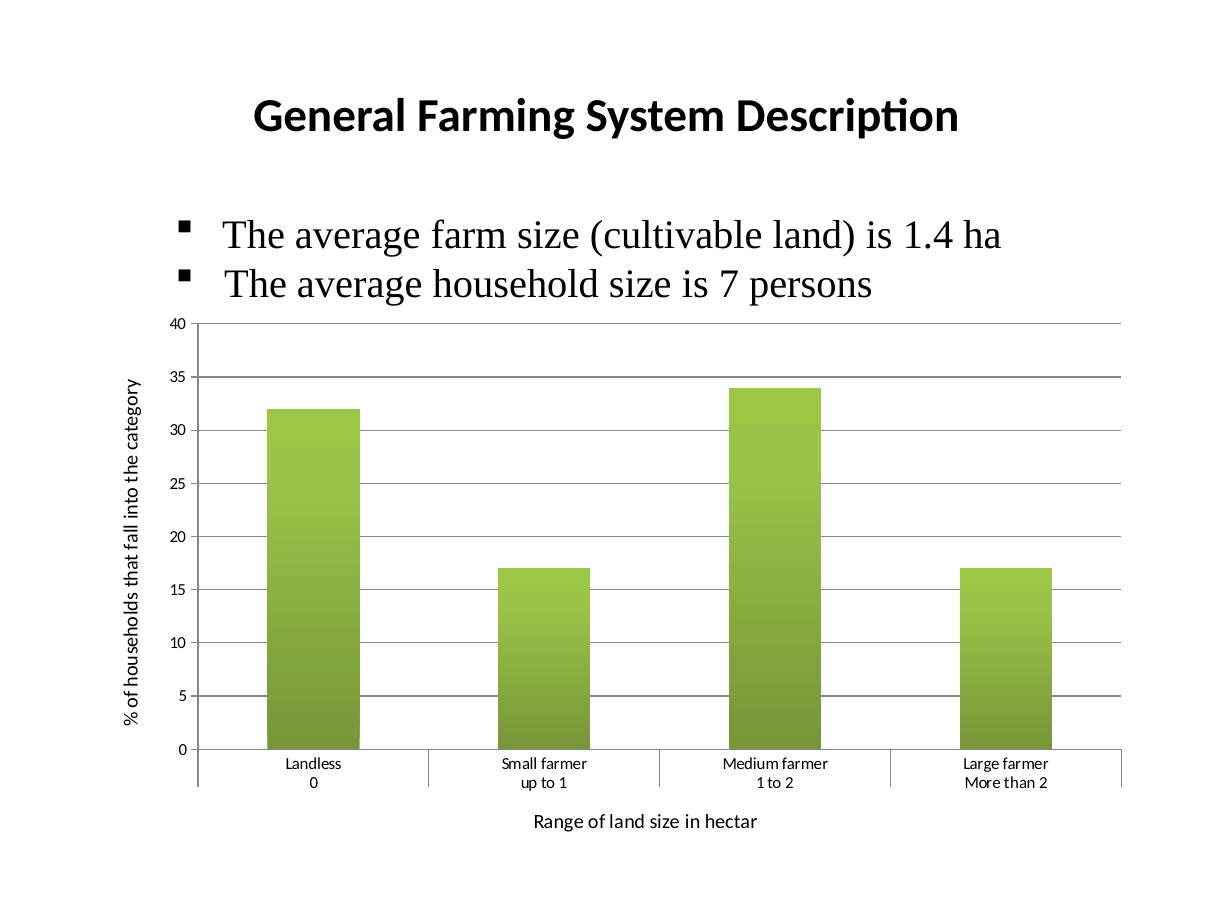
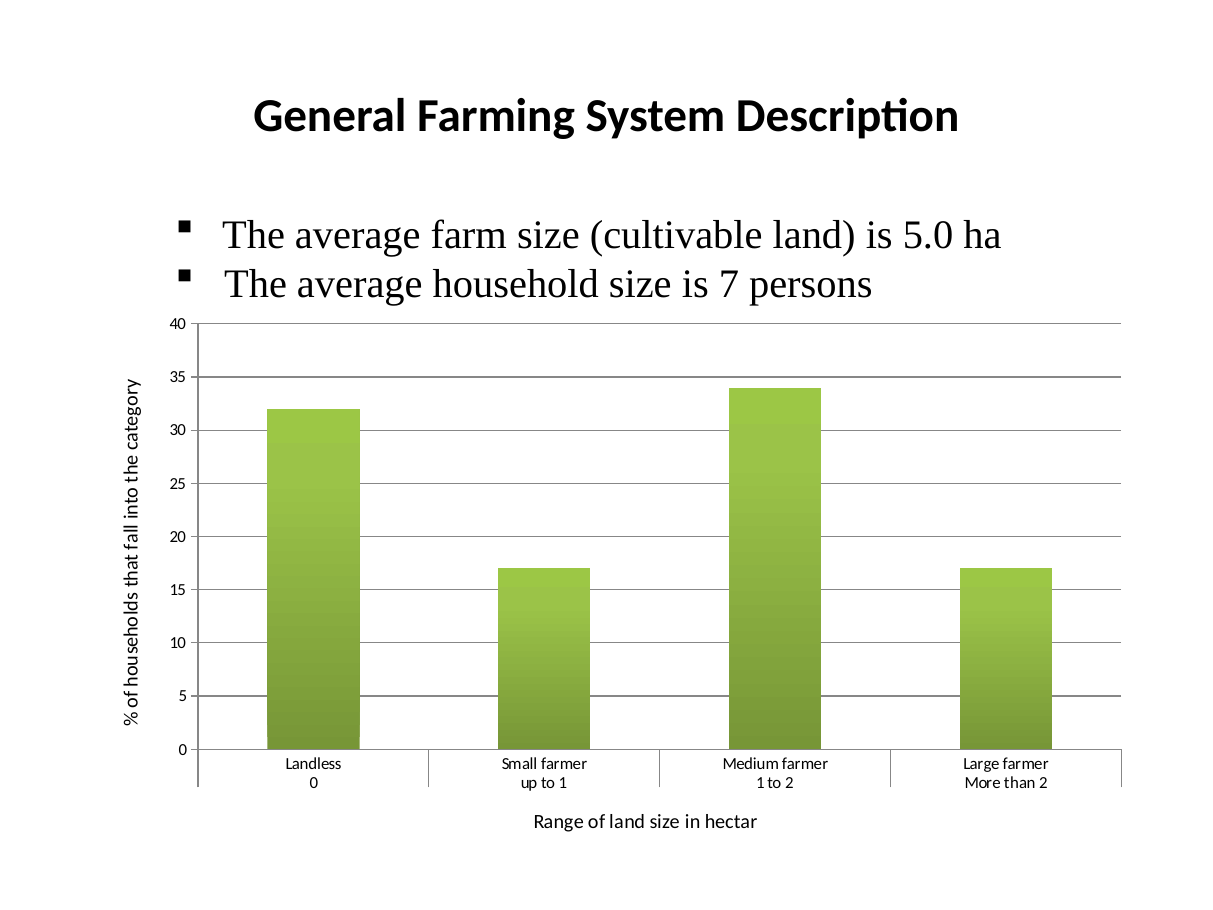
1.4: 1.4 -> 5.0
